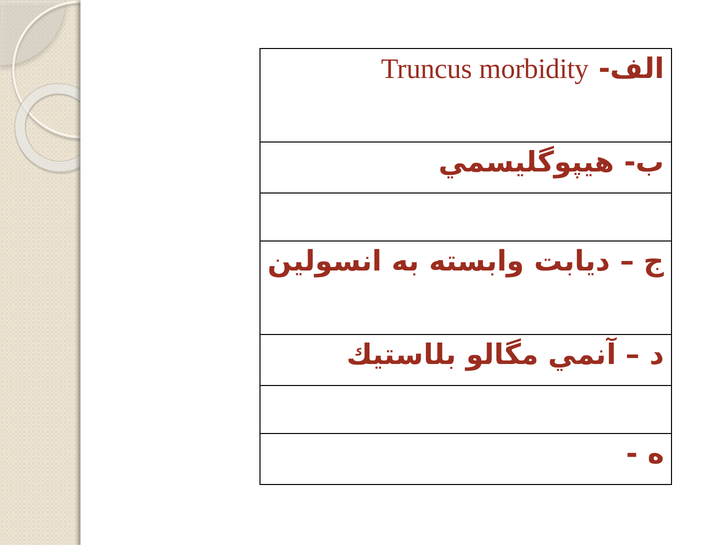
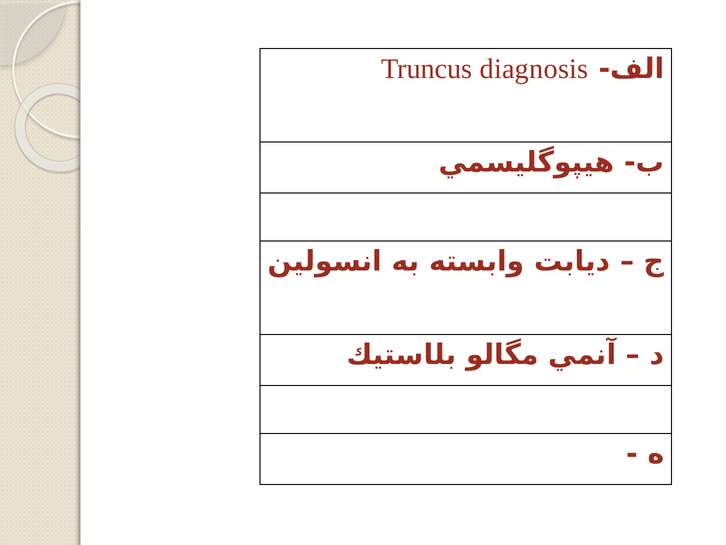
morbidity: morbidity -> diagnosis
